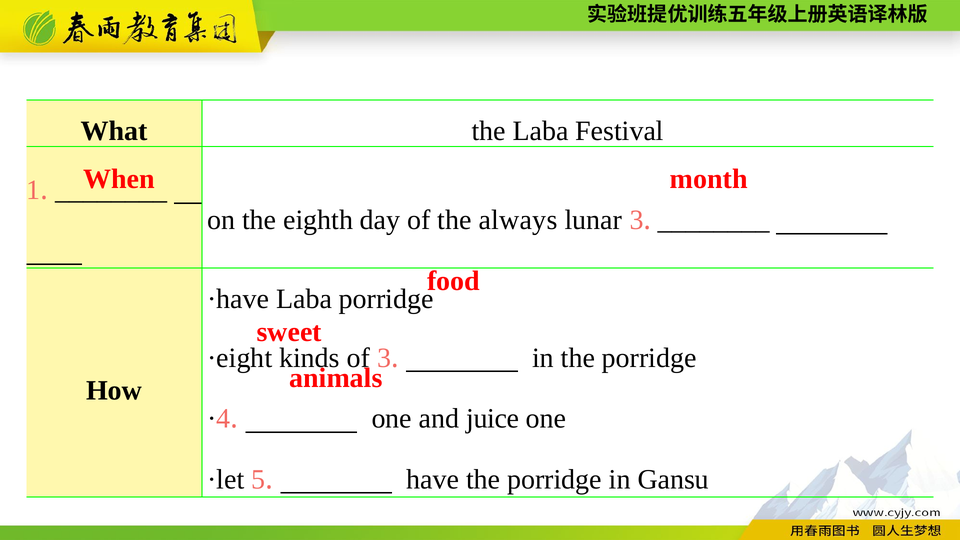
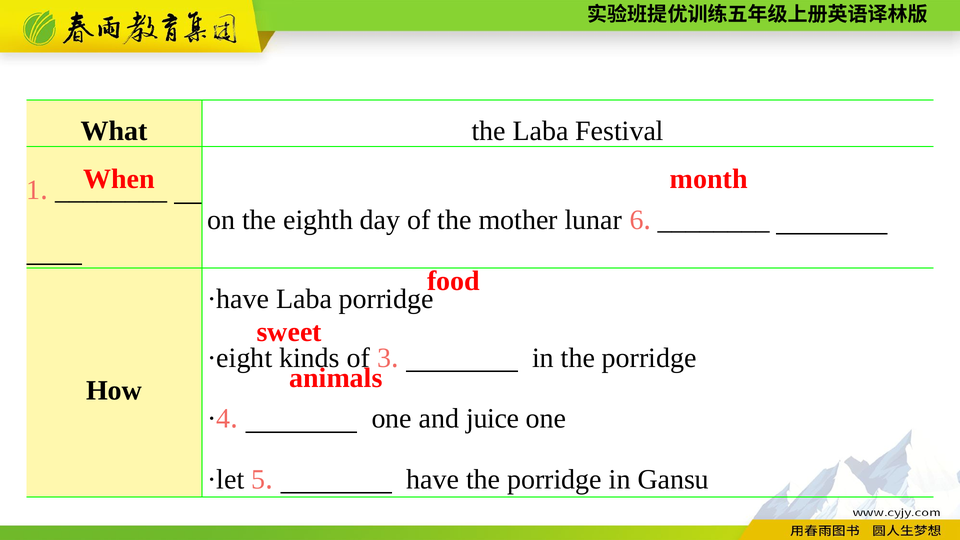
always: always -> mother
lunar 3: 3 -> 6
